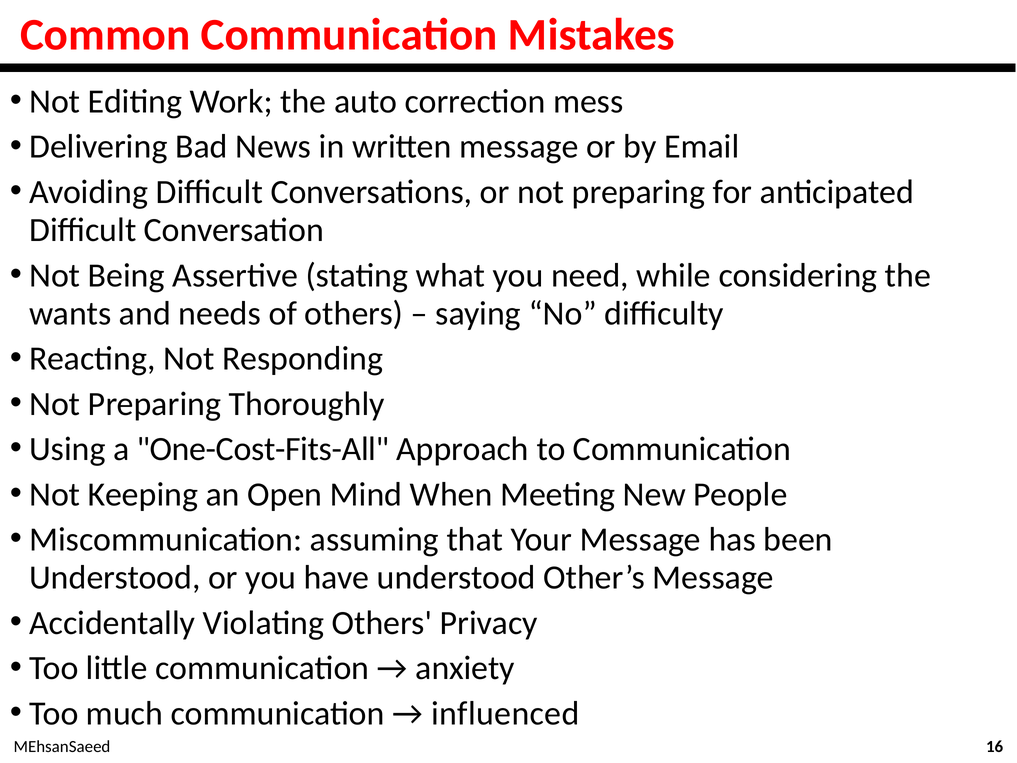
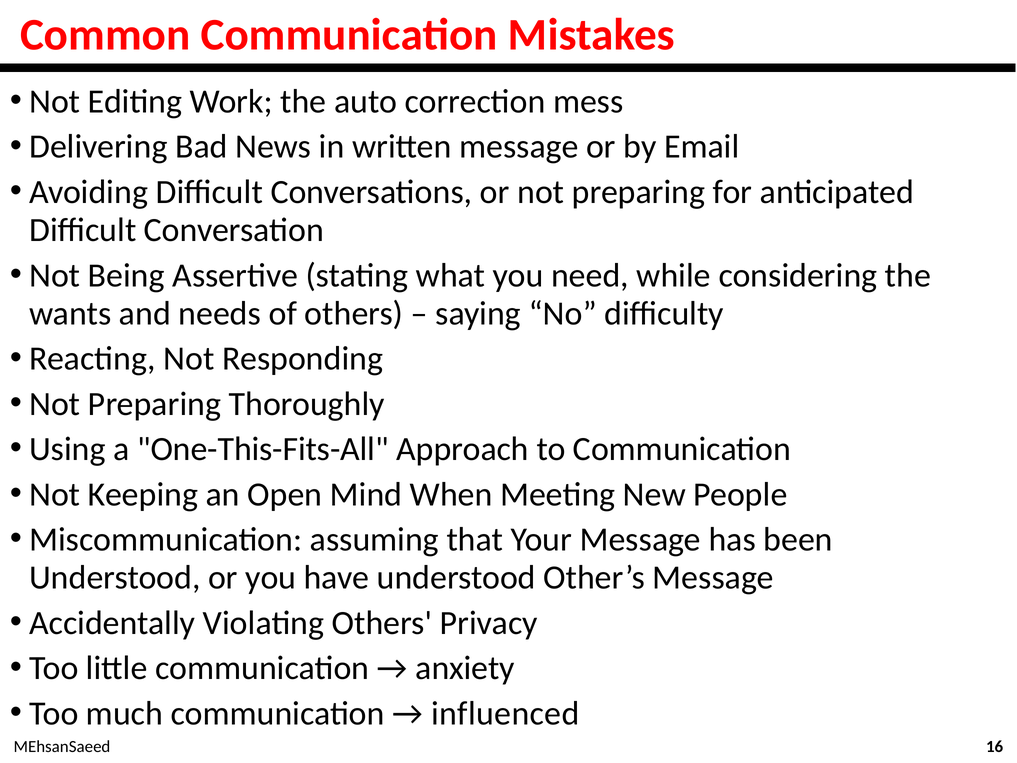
One-Cost-Fits-All: One-Cost-Fits-All -> One-This-Fits-All
